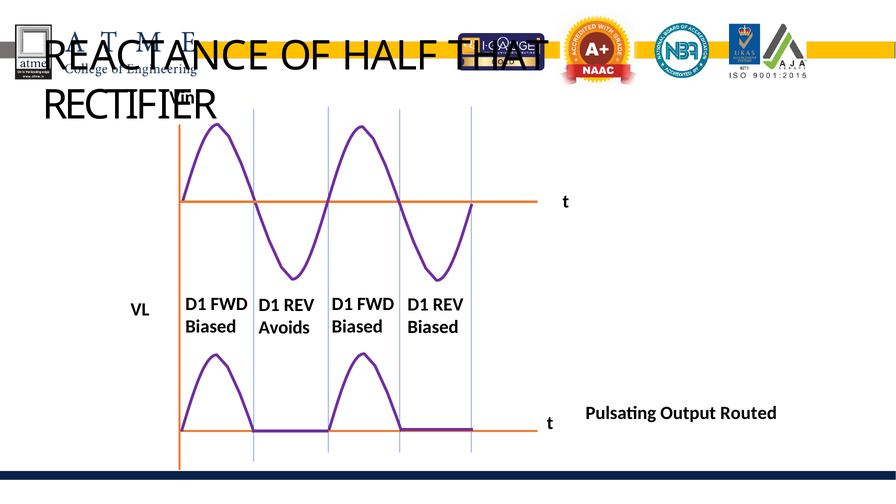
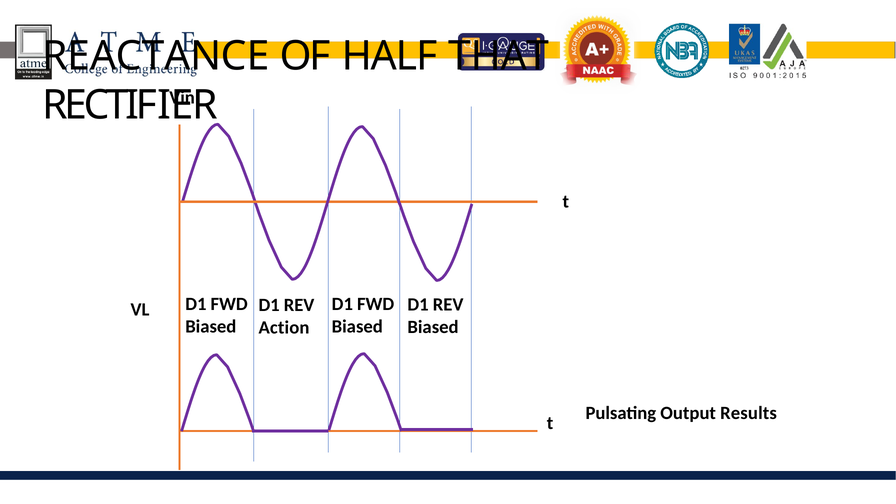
Avoids: Avoids -> Action
Routed: Routed -> Results
